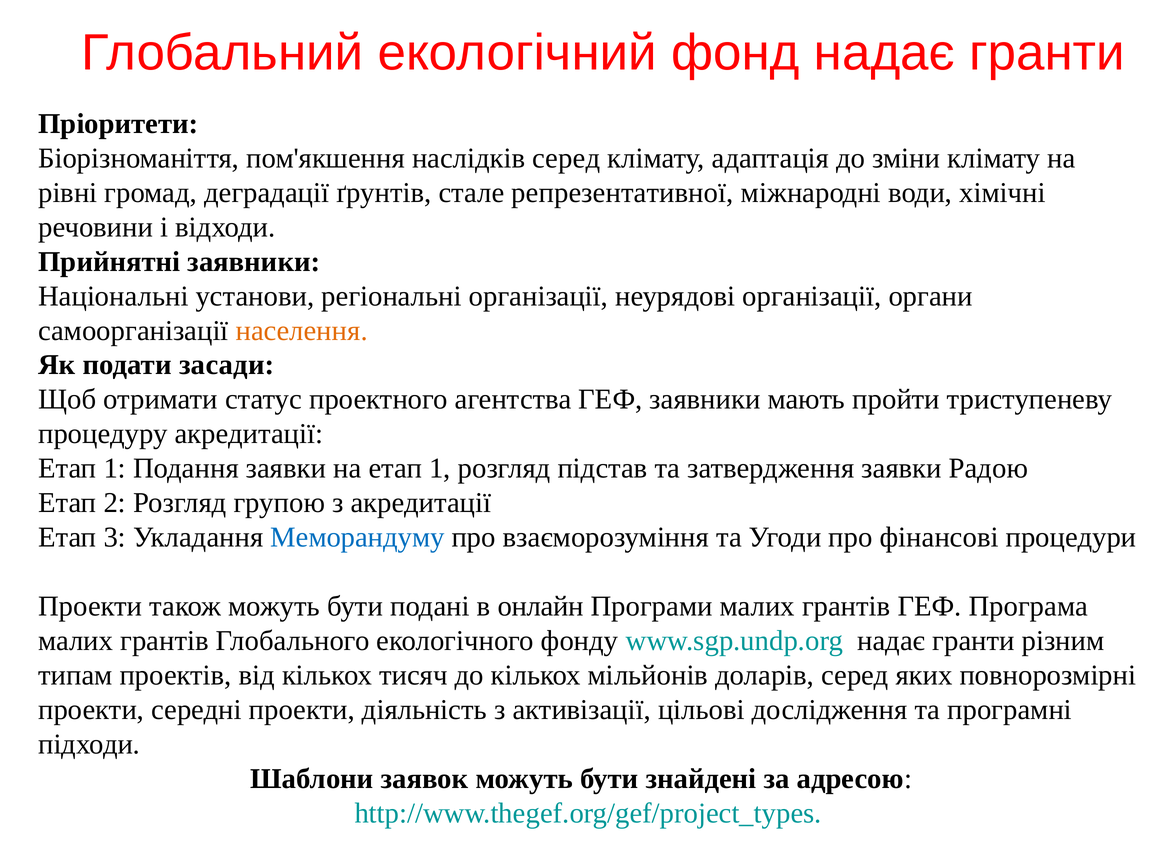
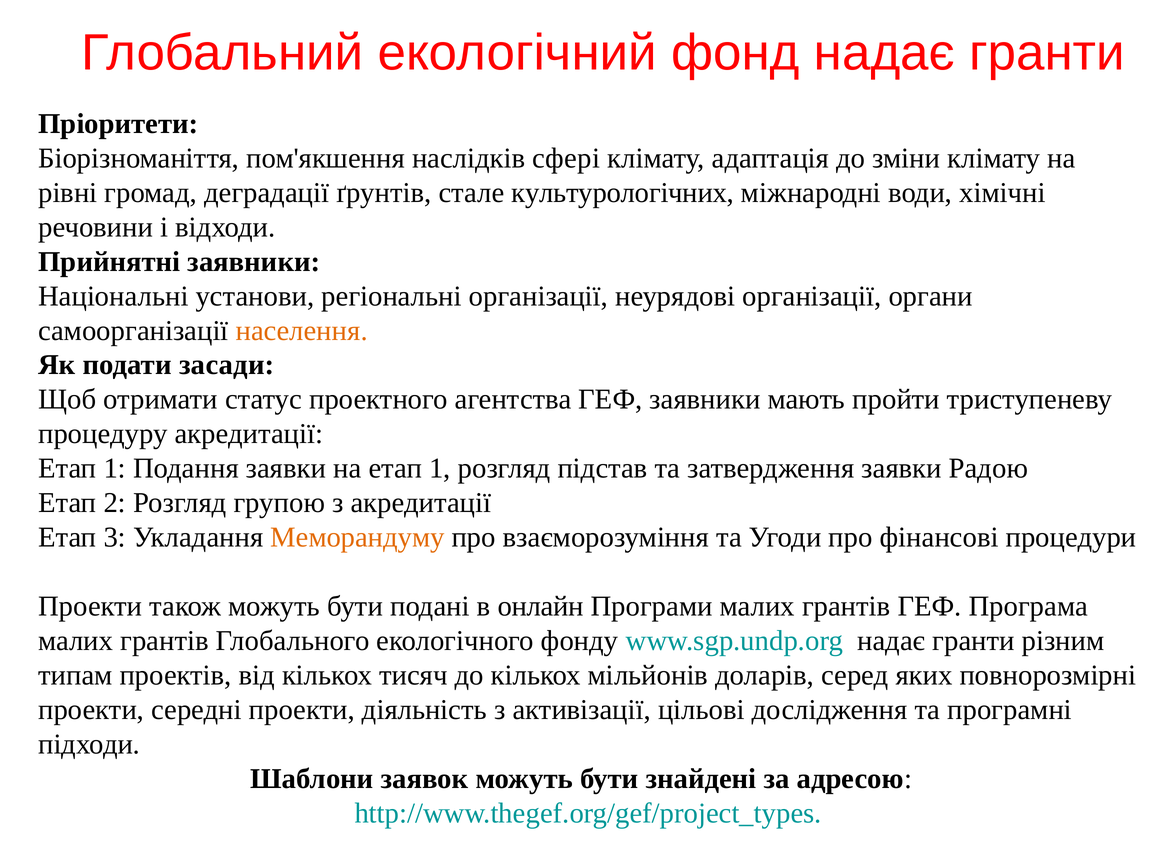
наслідків серед: серед -> сфері
репрезентативної: репрезентативної -> культурологічних
Меморандуму colour: blue -> orange
